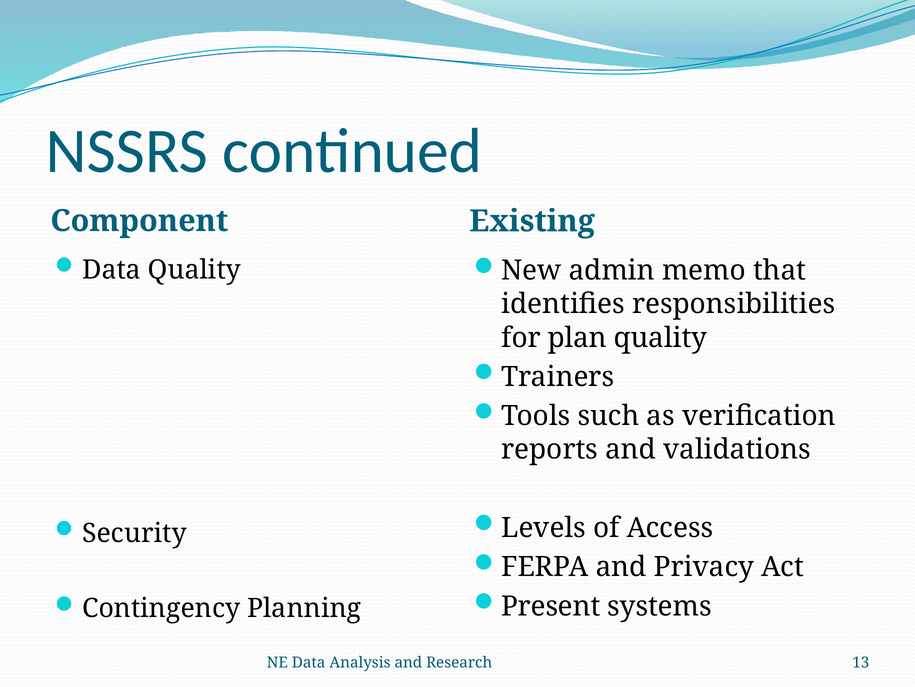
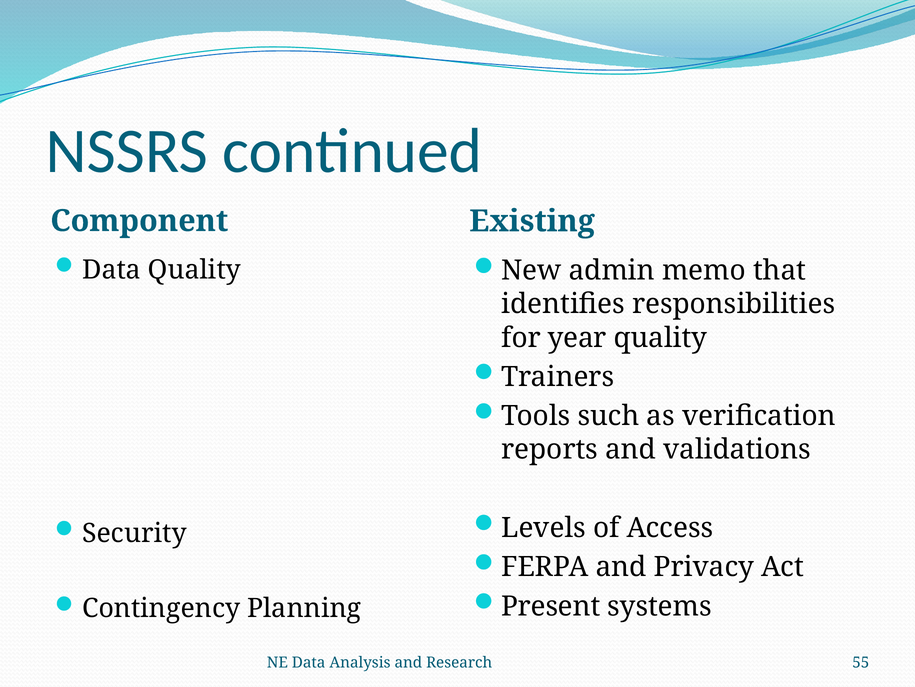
plan: plan -> year
13: 13 -> 55
